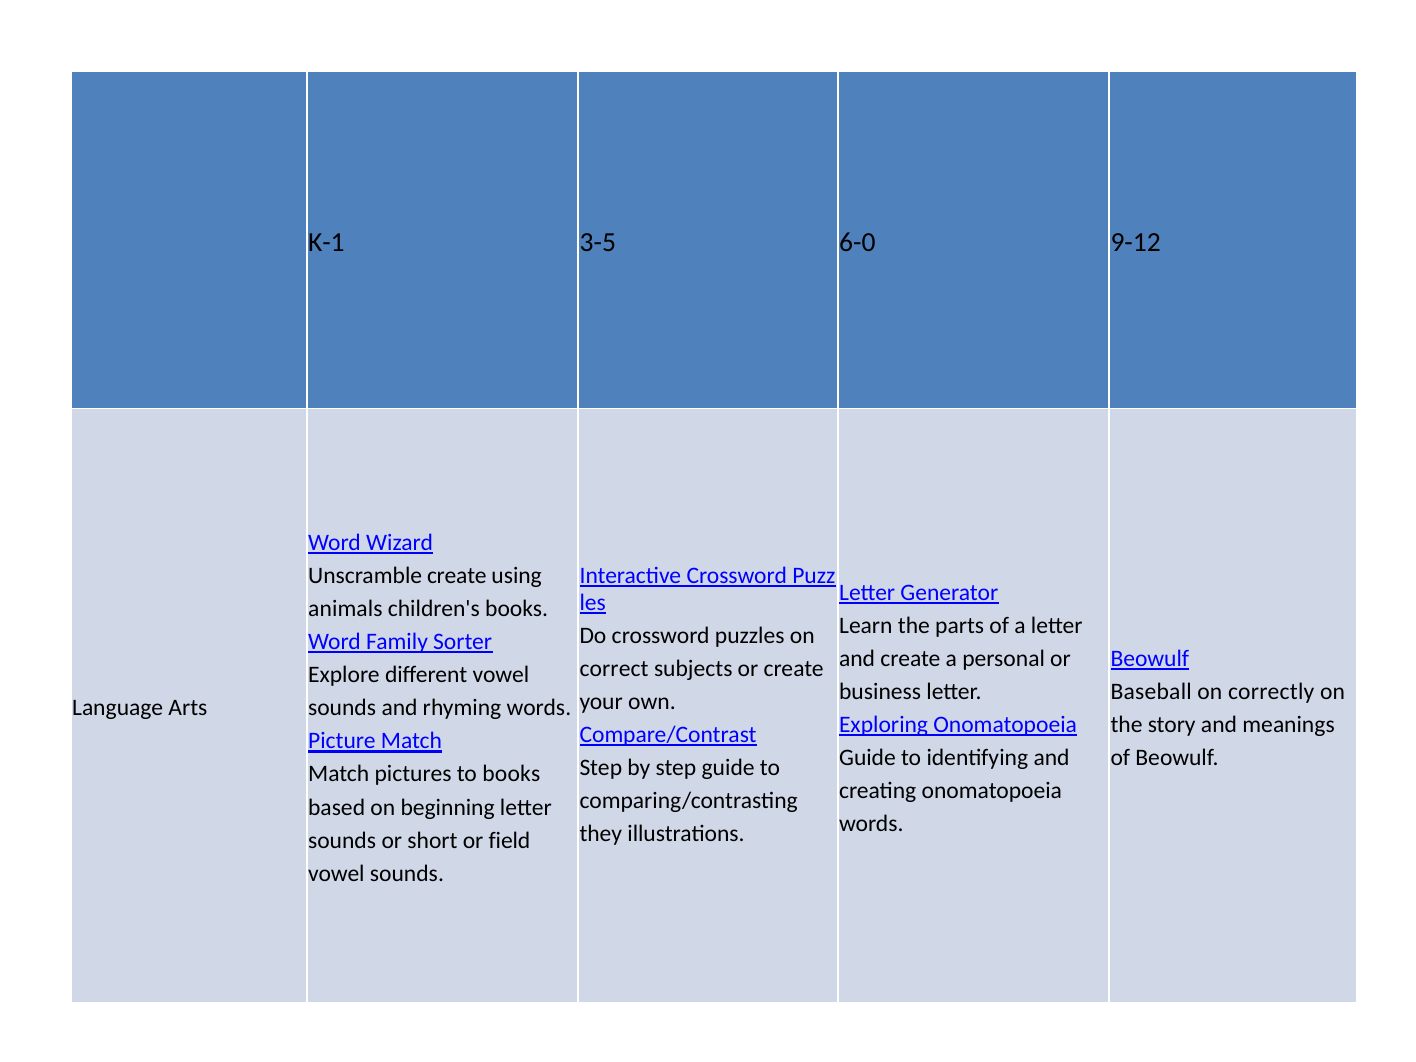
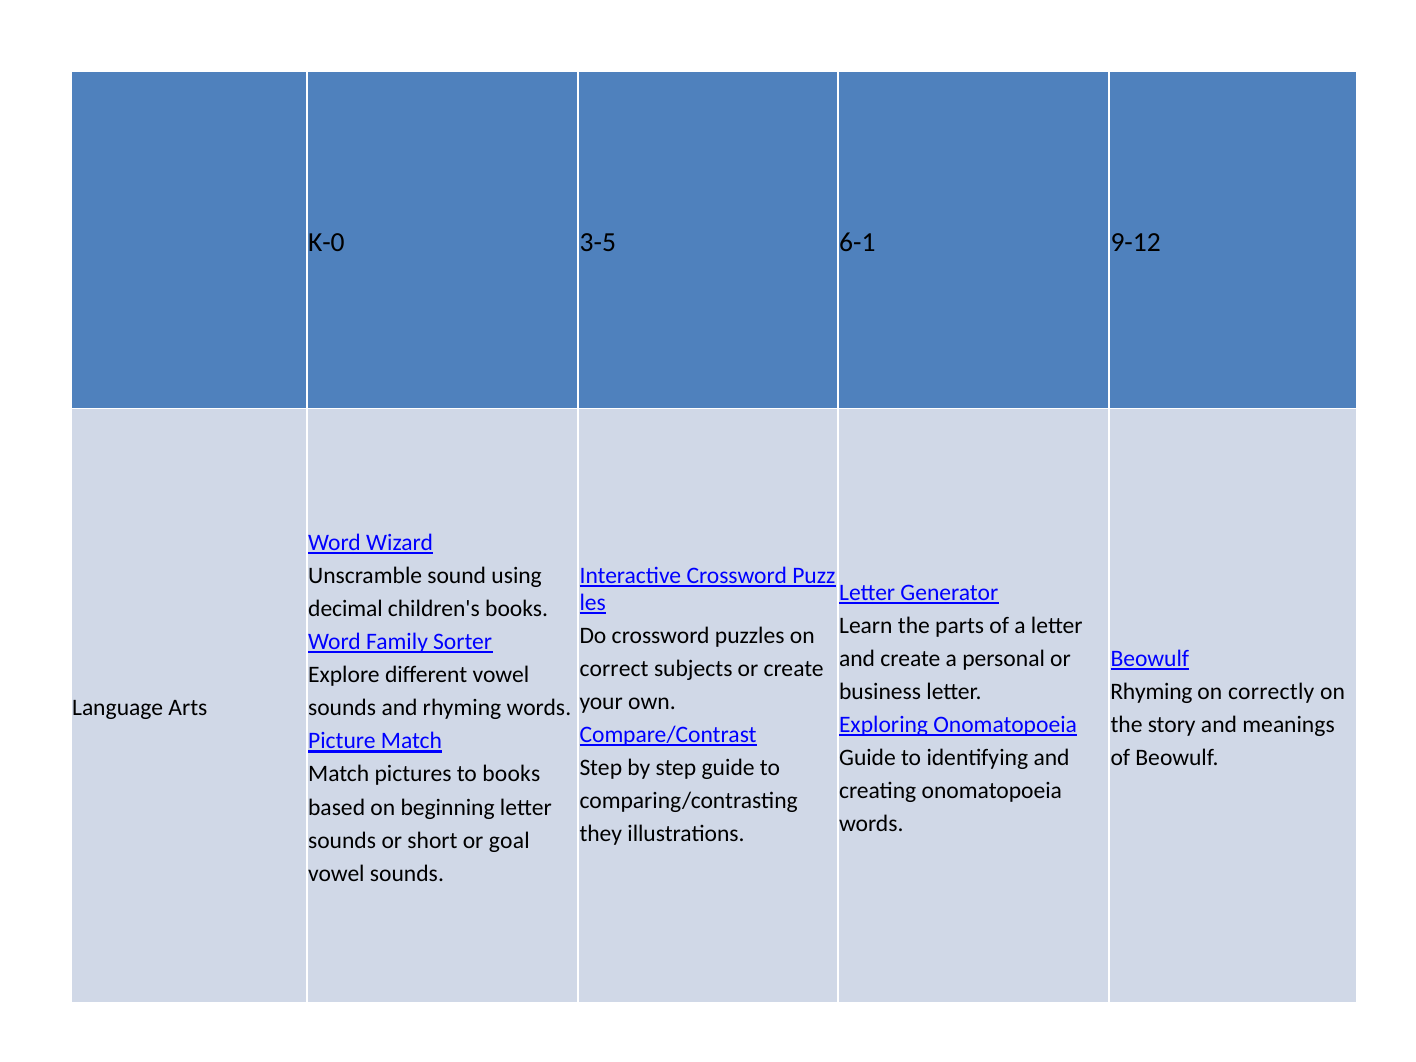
K-1: K-1 -> K-0
6-0: 6-0 -> 6-1
Unscramble create: create -> sound
animals: animals -> decimal
Baseball at (1151, 692): Baseball -> Rhyming
field: field -> goal
